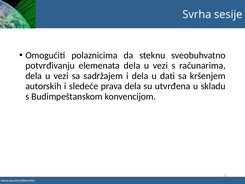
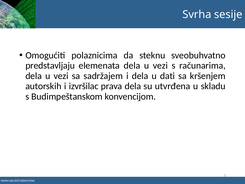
potvrđivanju: potvrđivanju -> predstavljaju
sledeće: sledeće -> izvršilac
